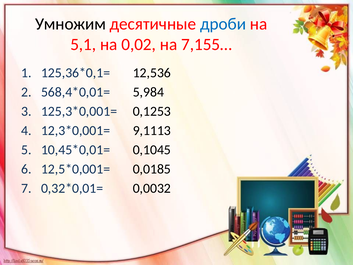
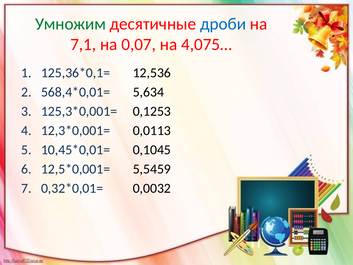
Умножим colour: black -> green
5,1: 5,1 -> 7,1
0,02: 0,02 -> 0,07
7,155…: 7,155… -> 4,075…
5,984: 5,984 -> 5,634
9,1113: 9,1113 -> 0,0113
0,0185: 0,0185 -> 5,5459
